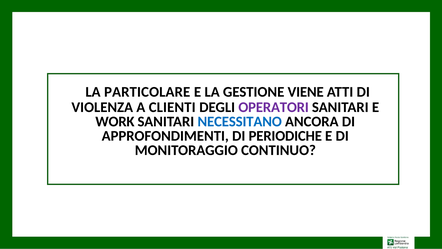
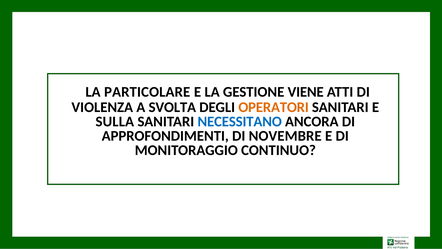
CLIENTI: CLIENTI -> SVOLTA
OPERATORI colour: purple -> orange
WORK: WORK -> SULLA
PERIODICHE: PERIODICHE -> NOVEMBRE
